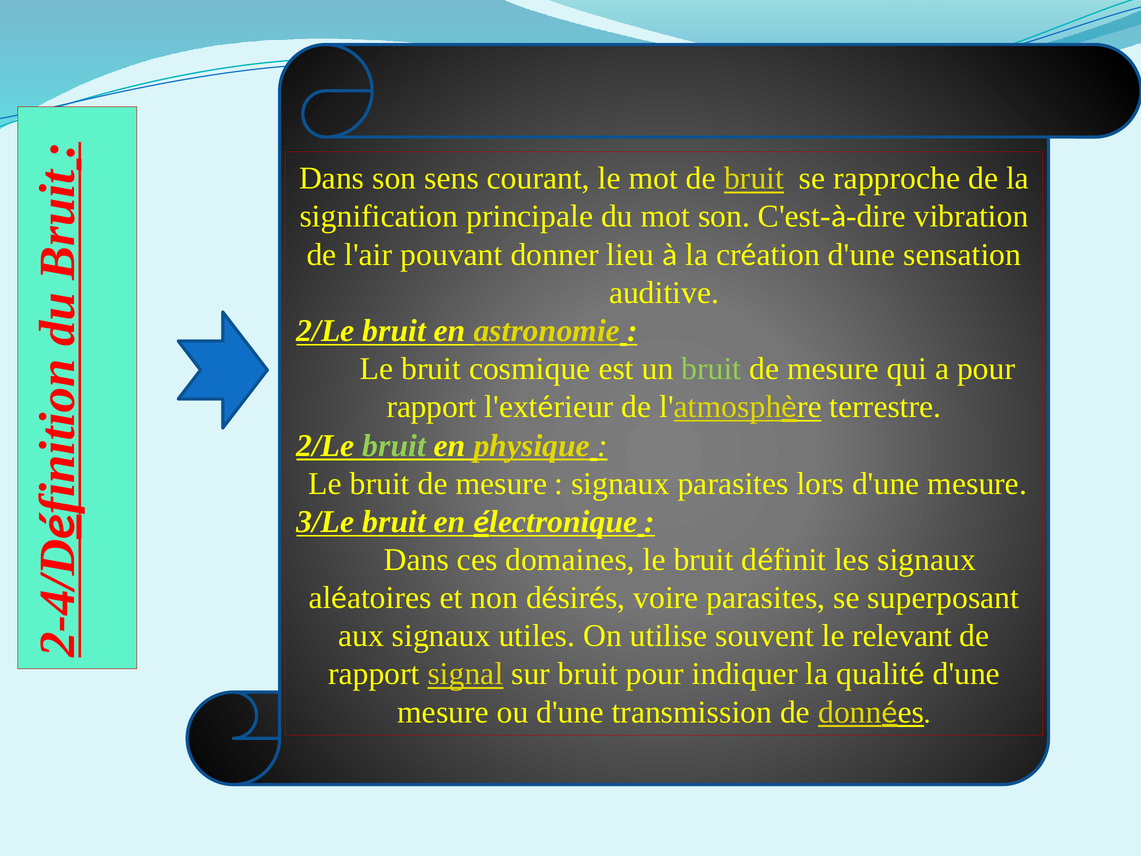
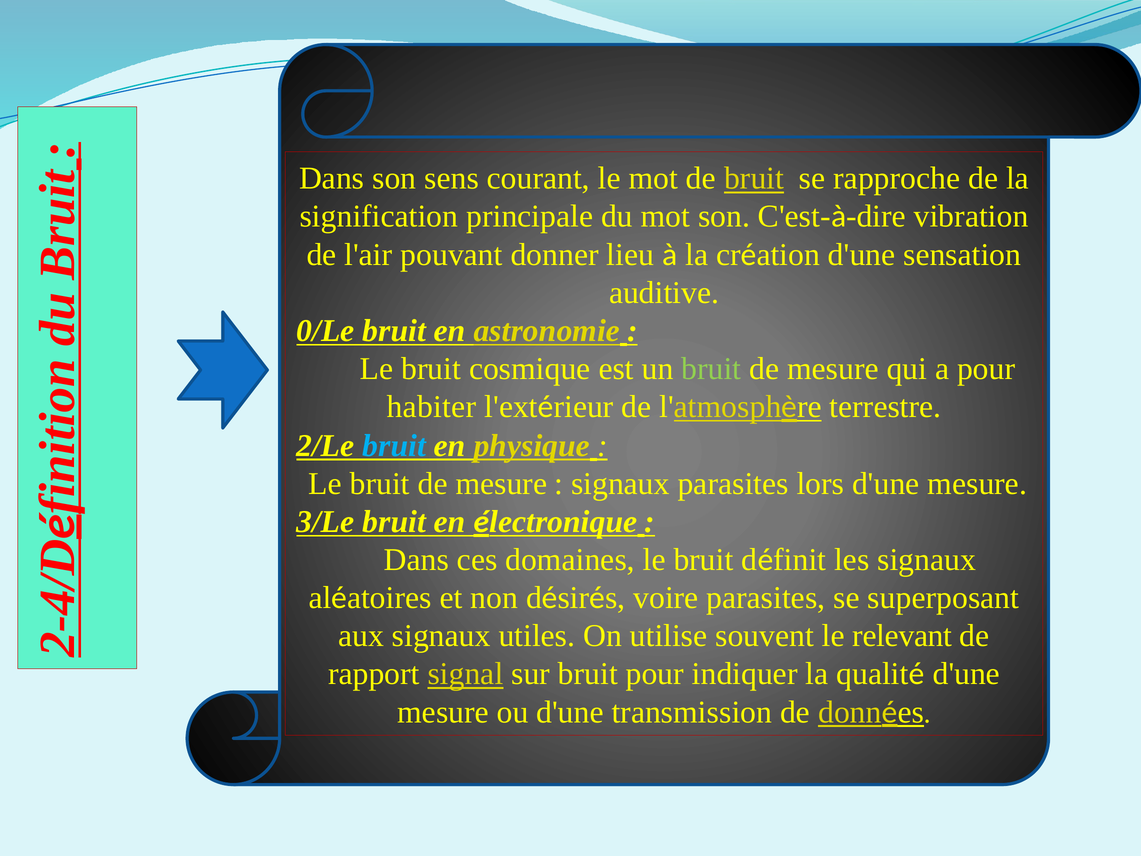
2/Le at (325, 331): 2/Le -> 0/Le
rapport at (432, 407): rapport -> habiter
bruit at (394, 445) colour: light green -> light blue
